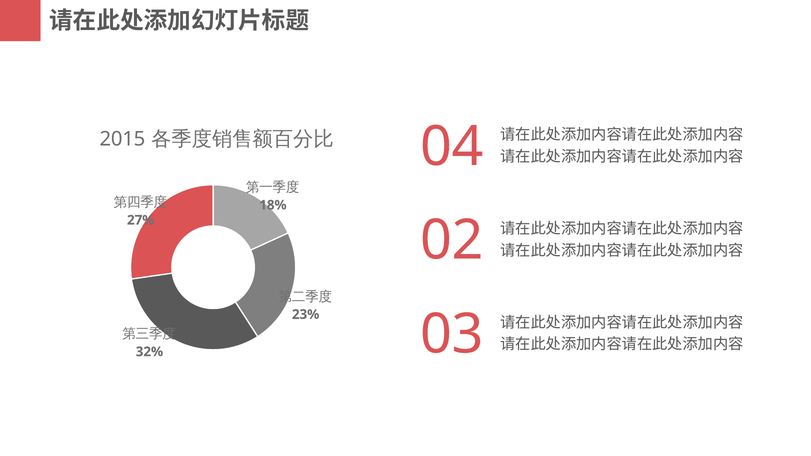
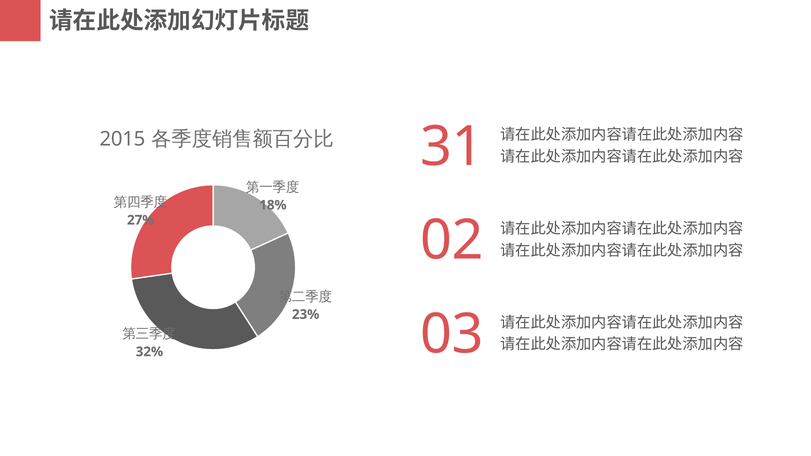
04: 04 -> 31
